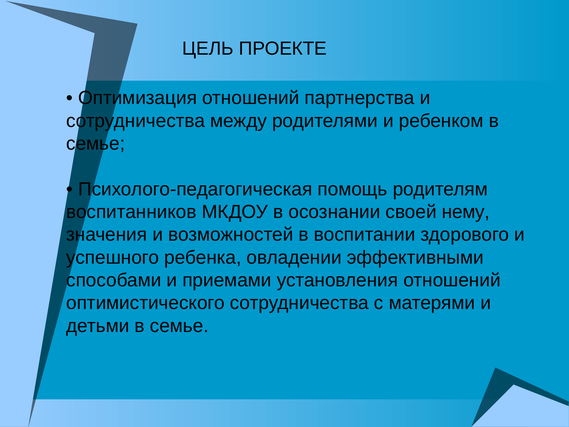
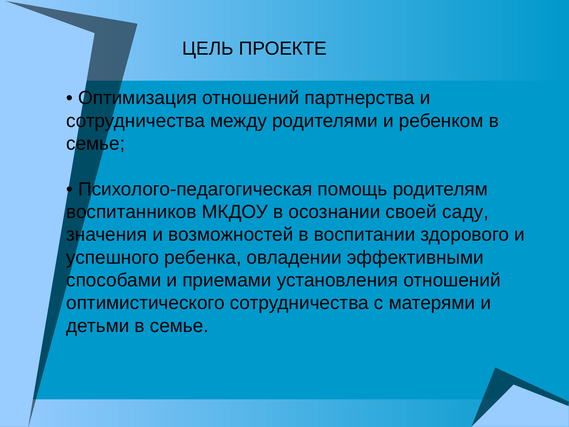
нему: нему -> саду
